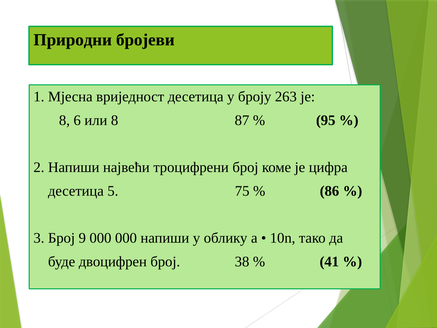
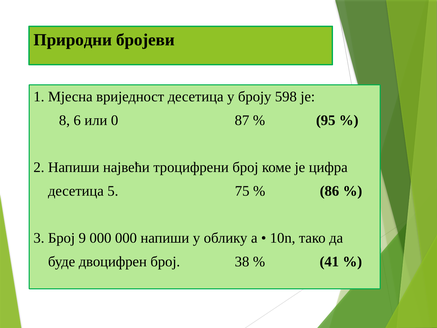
263: 263 -> 598
или 8: 8 -> 0
